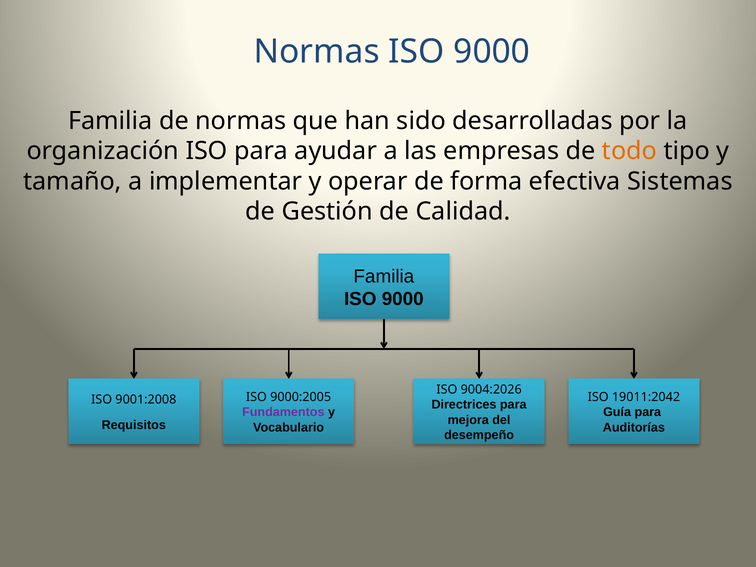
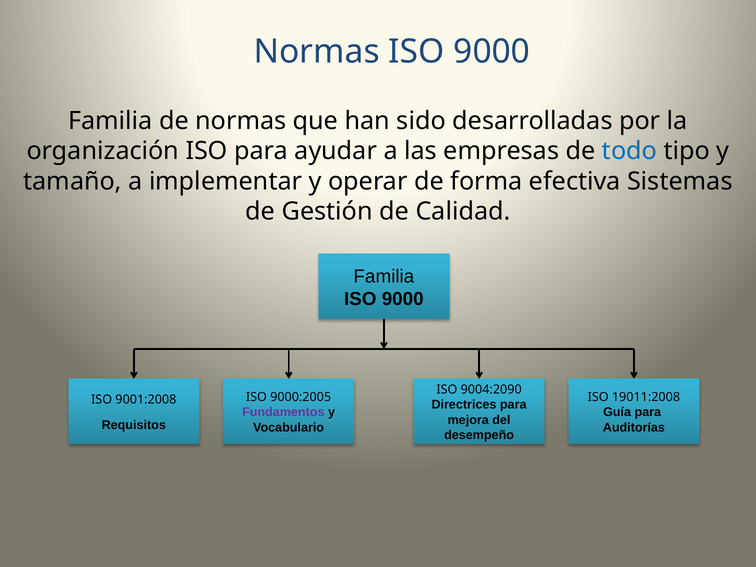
todo colour: orange -> blue
9004:2026: 9004:2026 -> 9004:2090
19011:2042: 19011:2042 -> 19011:2008
